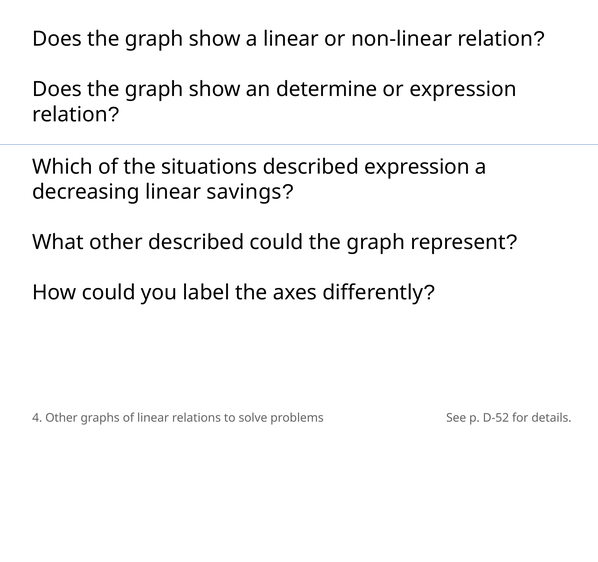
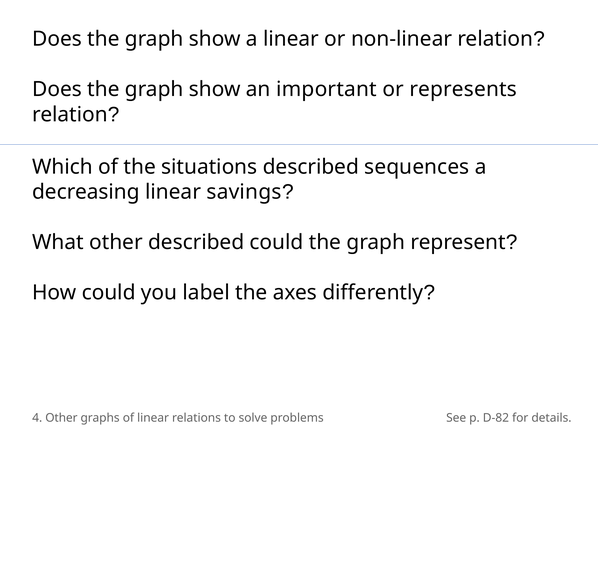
determine: determine -> important
or expression: expression -> represents
described expression: expression -> sequences
D-52: D-52 -> D-82
